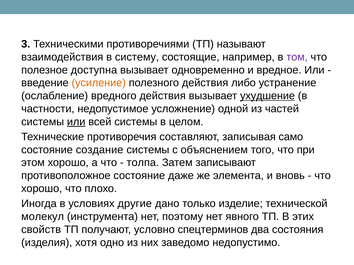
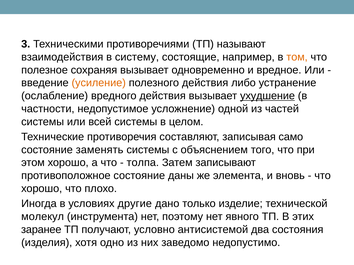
том colour: purple -> orange
доступна: доступна -> сохраняя
или at (76, 122) underline: present -> none
создание: создание -> заменять
даже: даже -> даны
свойств: свойств -> заранее
спецтерминов: спецтерминов -> антисистемой
